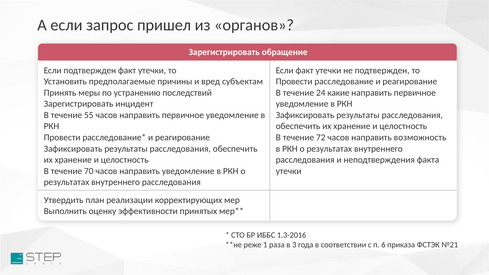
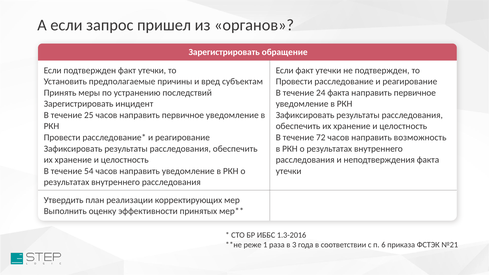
24 какие: какие -> факта
55: 55 -> 25
70: 70 -> 54
